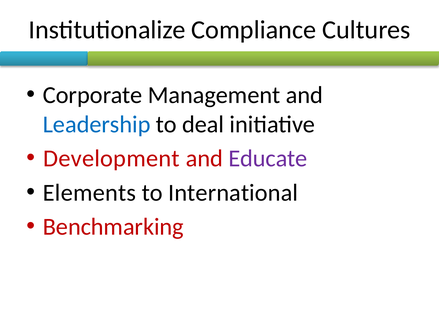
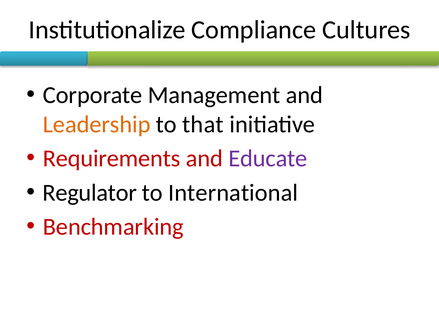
Leadership colour: blue -> orange
deal: deal -> that
Development: Development -> Requirements
Elements: Elements -> Regulator
